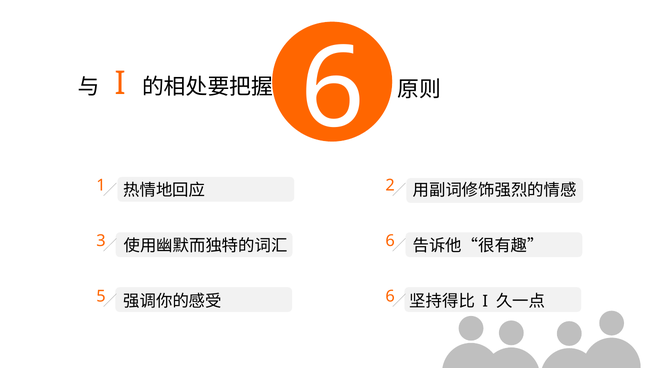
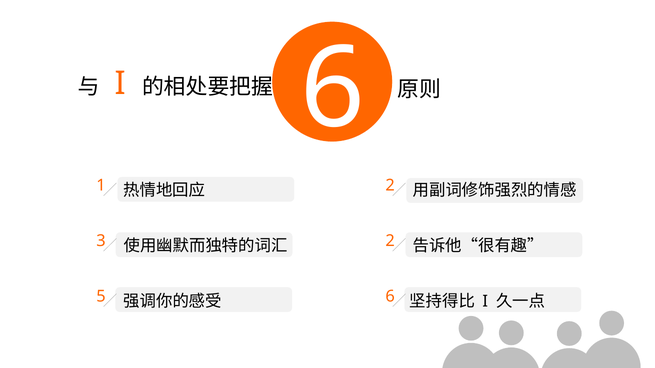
6 at (390, 241): 6 -> 2
